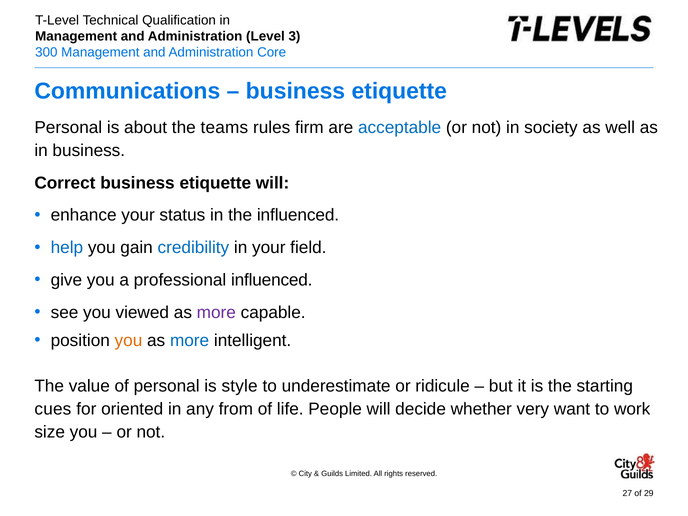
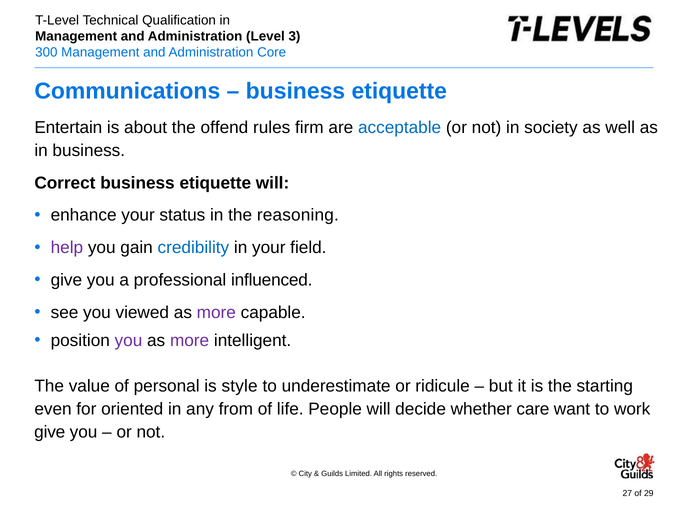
Personal at (68, 128): Personal -> Entertain
teams: teams -> offend
the influenced: influenced -> reasoning
help colour: blue -> purple
you at (128, 340) colour: orange -> purple
more at (190, 340) colour: blue -> purple
cues: cues -> even
very: very -> care
size at (50, 432): size -> give
